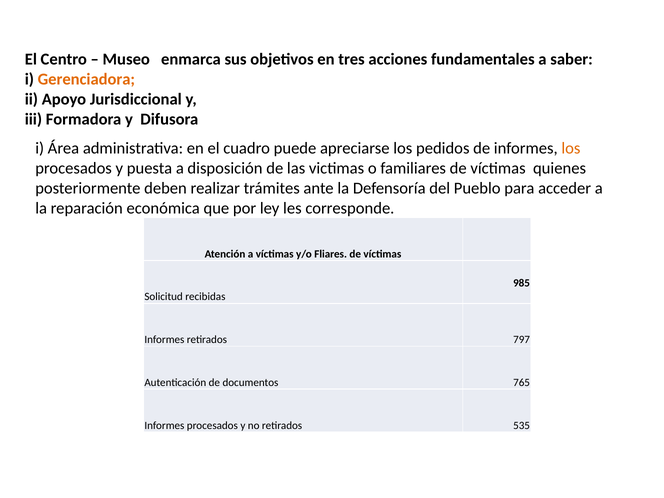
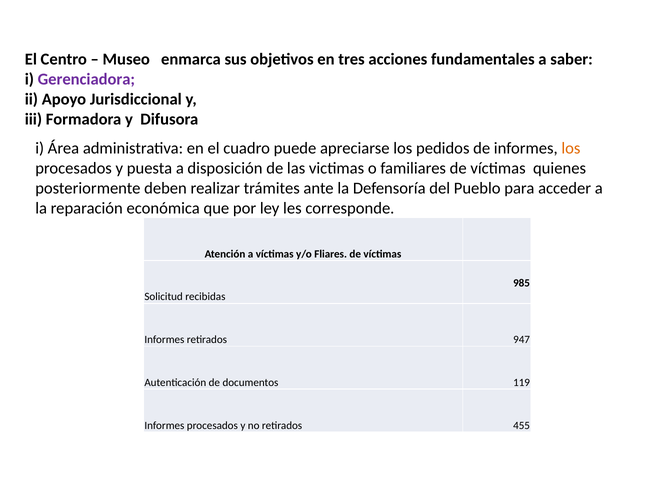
Gerenciadora colour: orange -> purple
797: 797 -> 947
765: 765 -> 119
535: 535 -> 455
